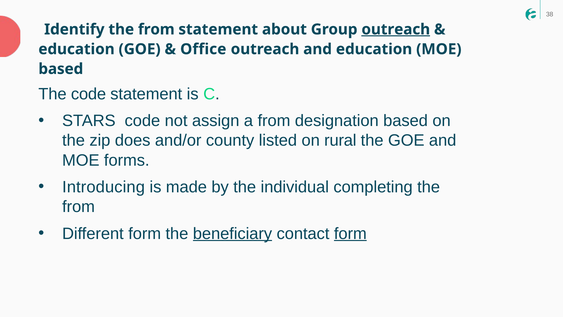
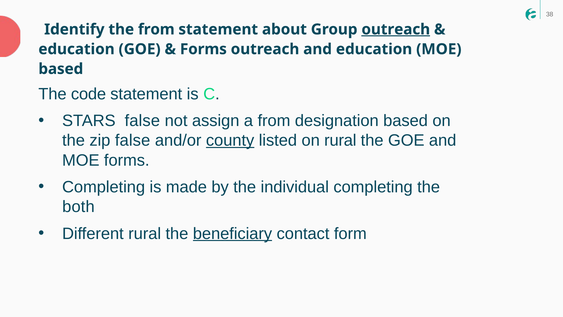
Office at (203, 49): Office -> Forms
STARS code: code -> false
zip does: does -> false
county underline: none -> present
Introducing at (104, 187): Introducing -> Completing
from at (79, 207): from -> both
Different form: form -> rural
form at (350, 233) underline: present -> none
